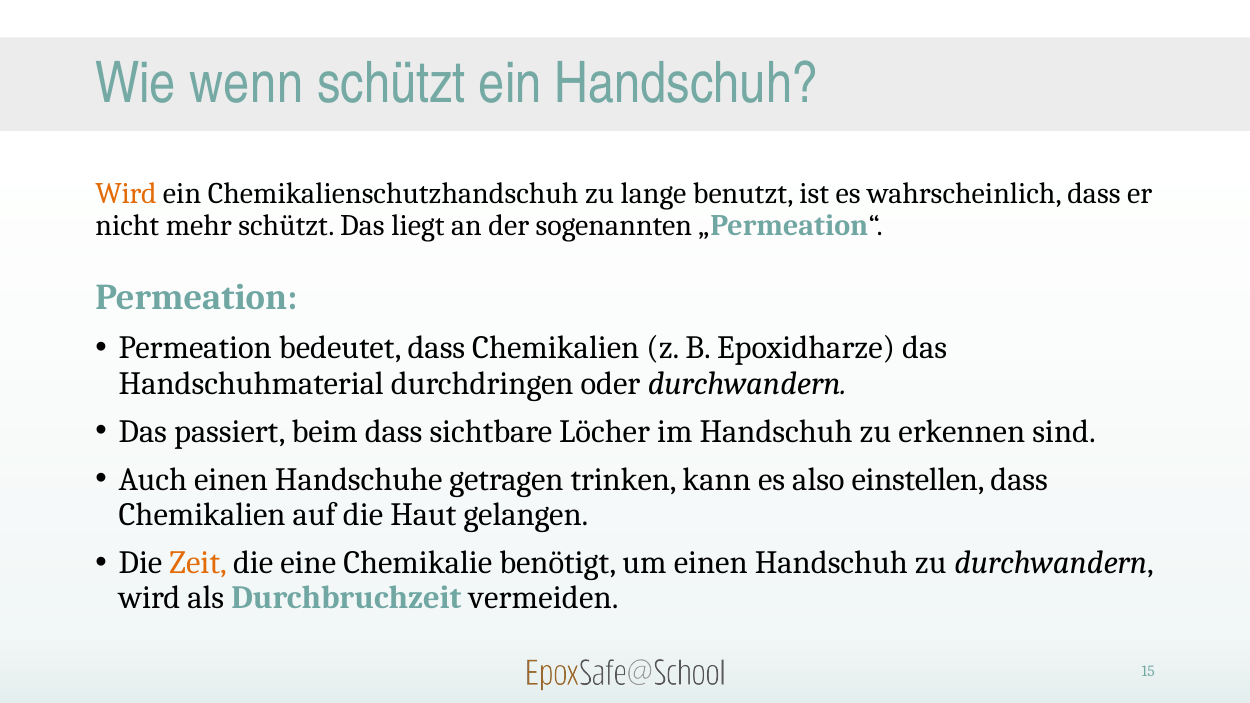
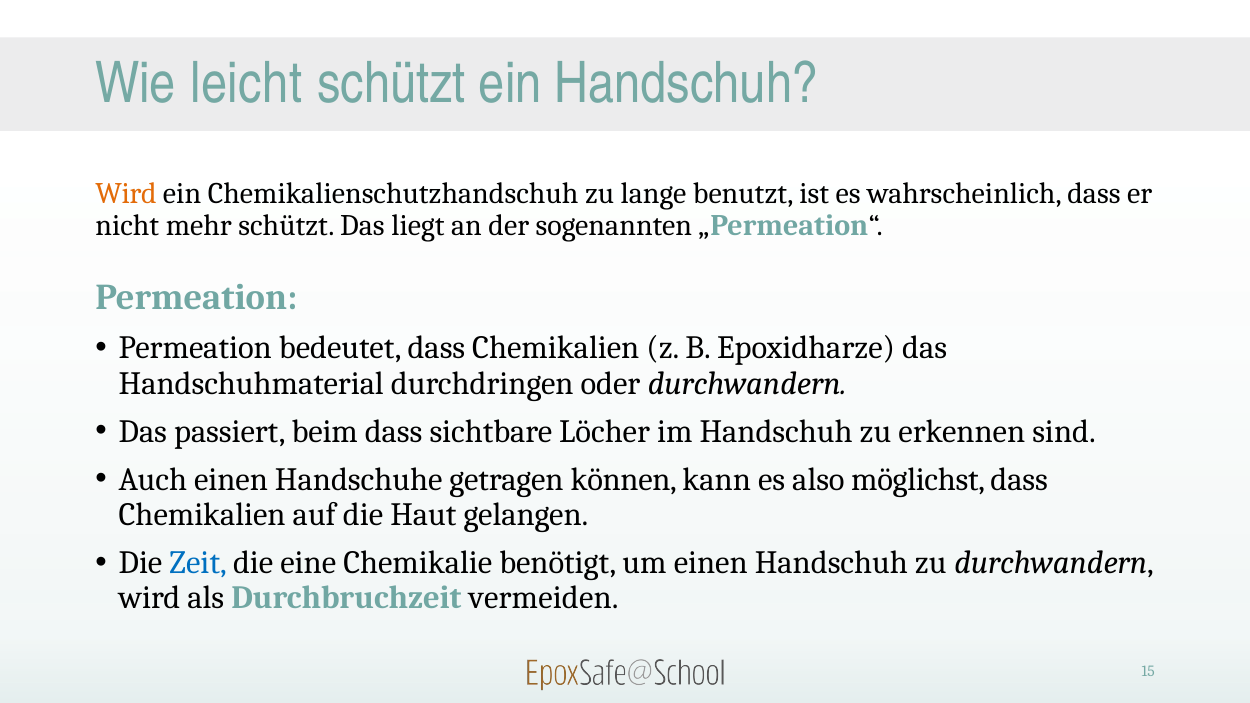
wenn: wenn -> leicht
trinken: trinken -> können
einstellen: einstellen -> möglichst
Zeit colour: orange -> blue
